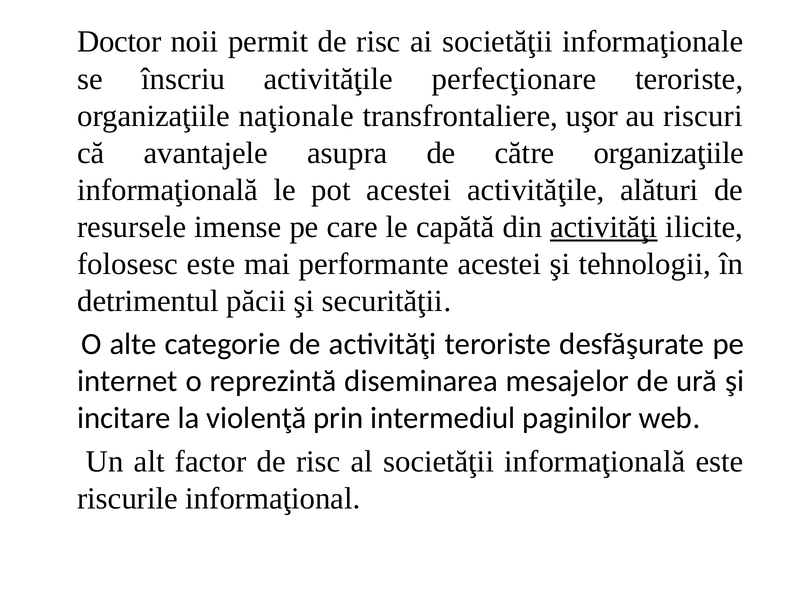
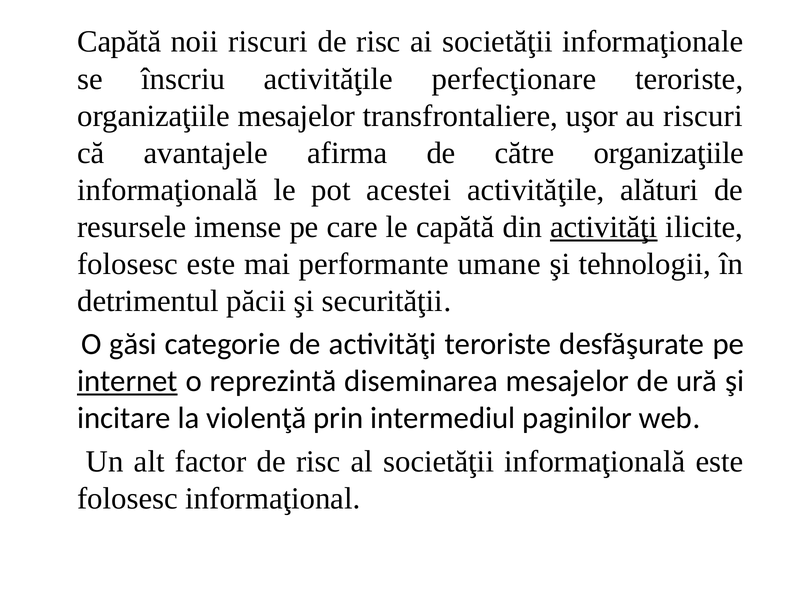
Doctor at (119, 41): Doctor -> Capătă
noii permit: permit -> riscuri
organizaţiile naţionale: naţionale -> mesajelor
asupra: asupra -> afirma
performante acestei: acestei -> umane
alte: alte -> găsi
internet underline: none -> present
riscurile at (128, 498): riscurile -> folosesc
